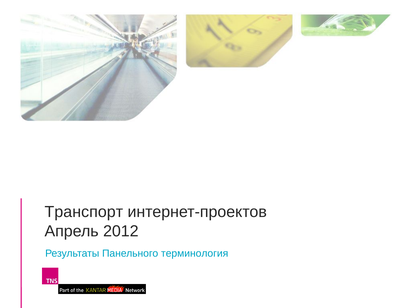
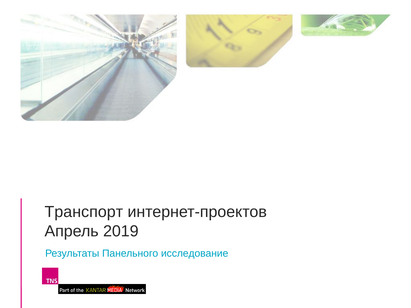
2012: 2012 -> 2019
терминология: терминология -> исследование
